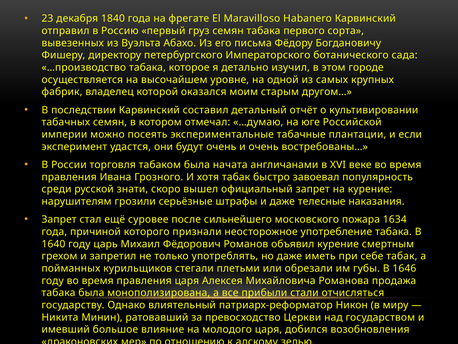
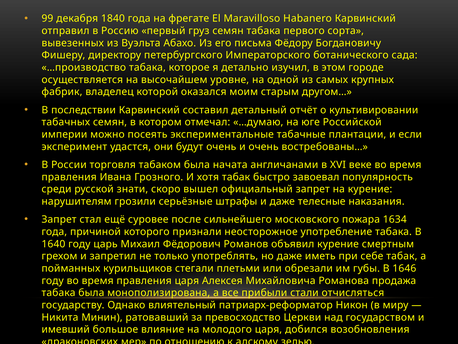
23: 23 -> 99
